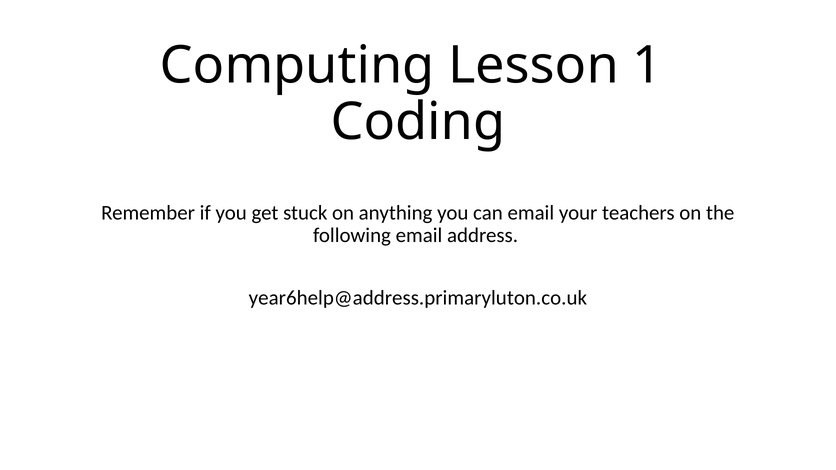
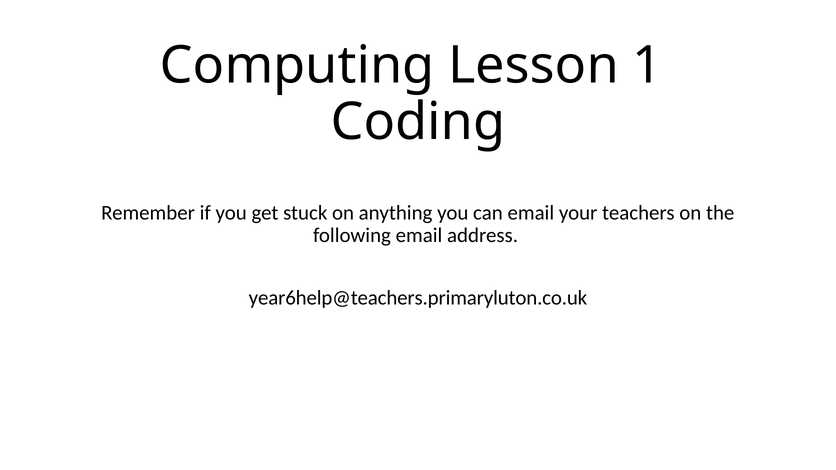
year6help@address.primaryluton.co.uk: year6help@address.primaryluton.co.uk -> year6help@teachers.primaryluton.co.uk
